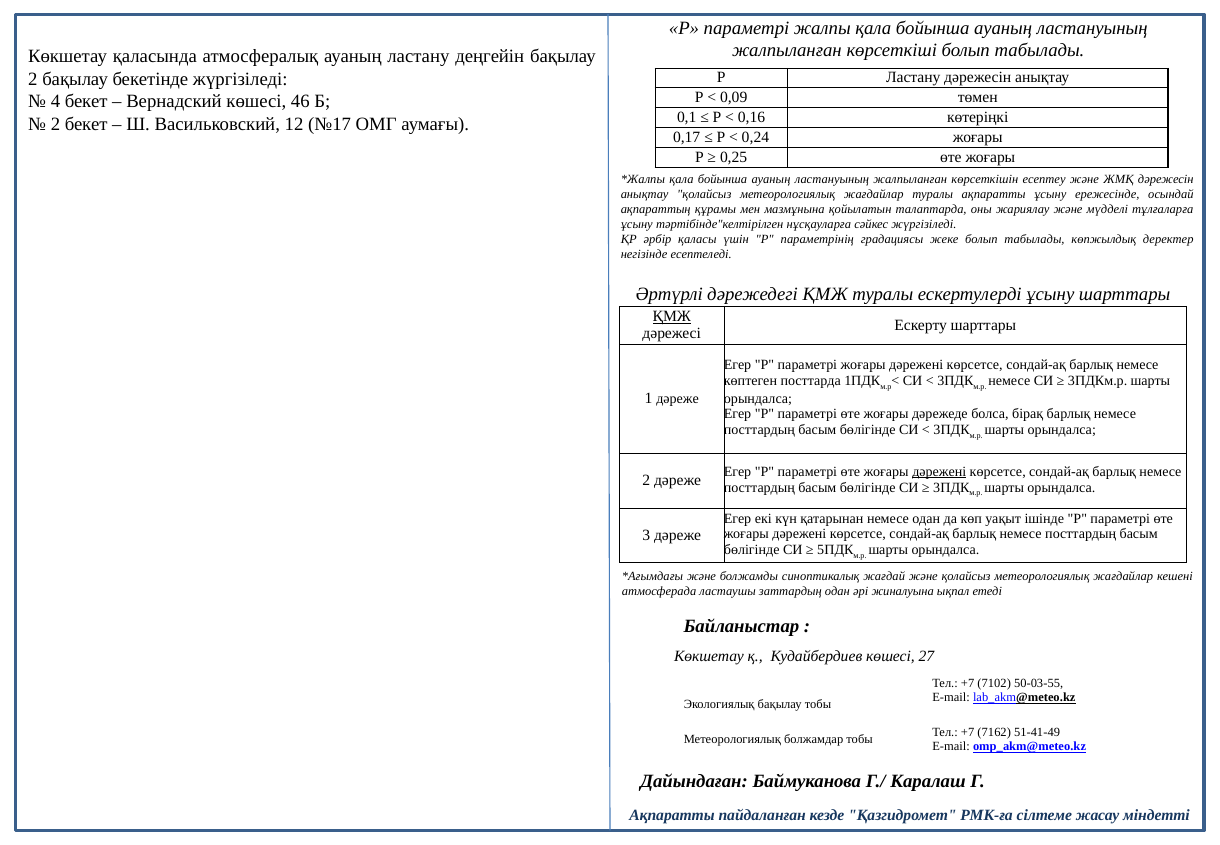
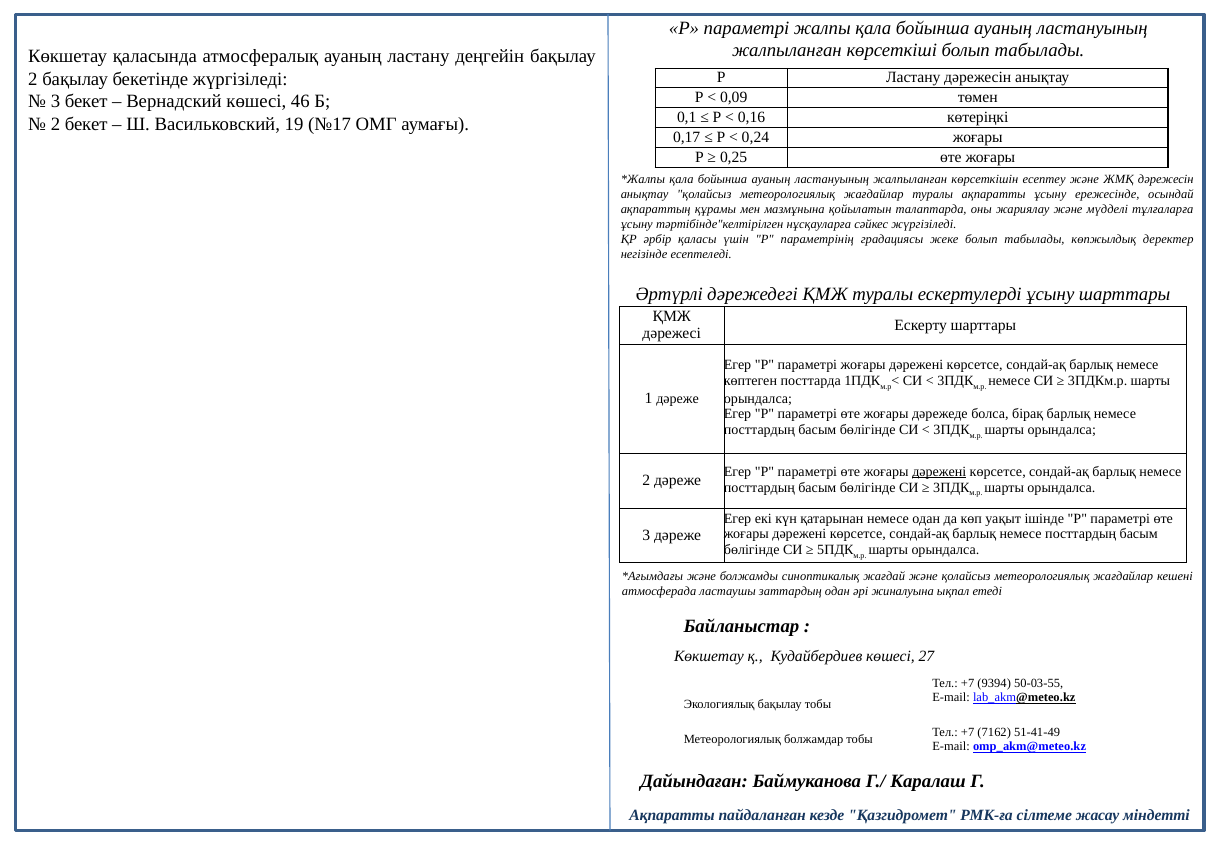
4 at (55, 101): 4 -> 3
12: 12 -> 19
ҚМЖ at (672, 316) underline: present -> none
7102: 7102 -> 9394
